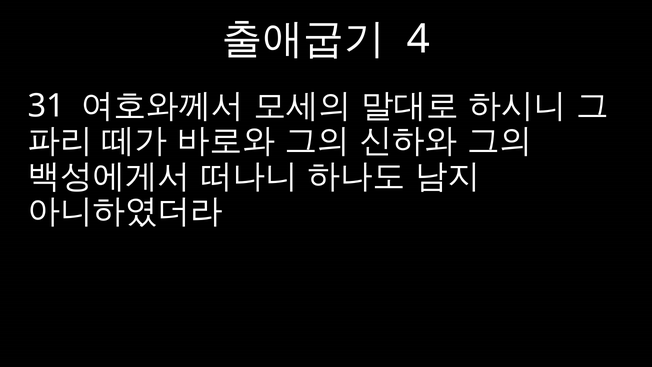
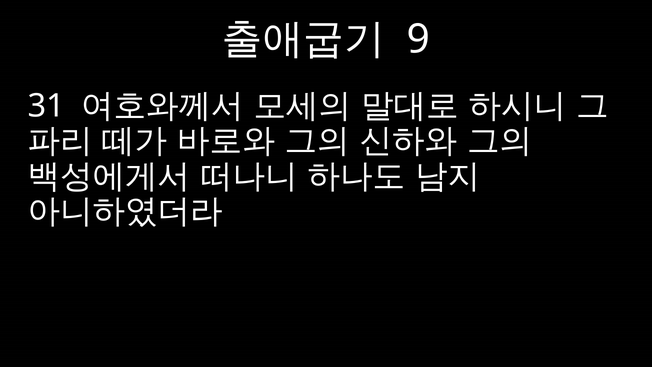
4: 4 -> 9
